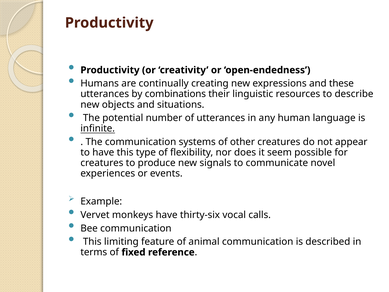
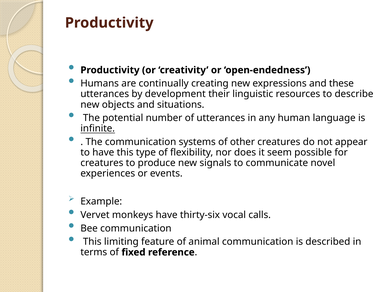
combinations: combinations -> development
